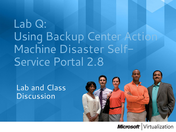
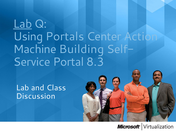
Lab at (23, 24) underline: none -> present
Backup: Backup -> Portals
Disaster: Disaster -> Building
2.8: 2.8 -> 8.3
